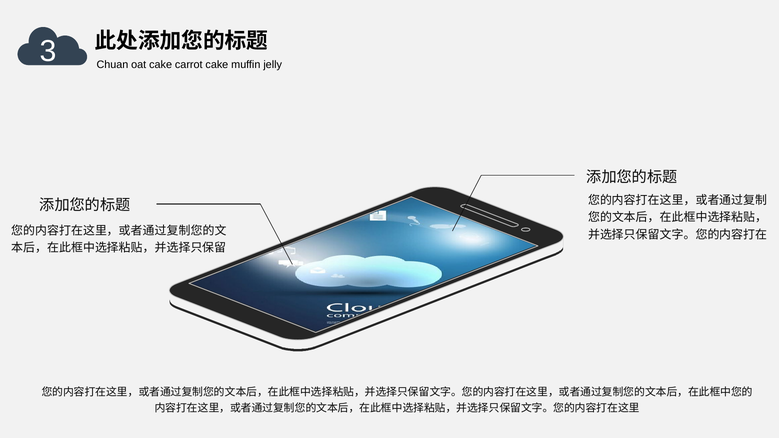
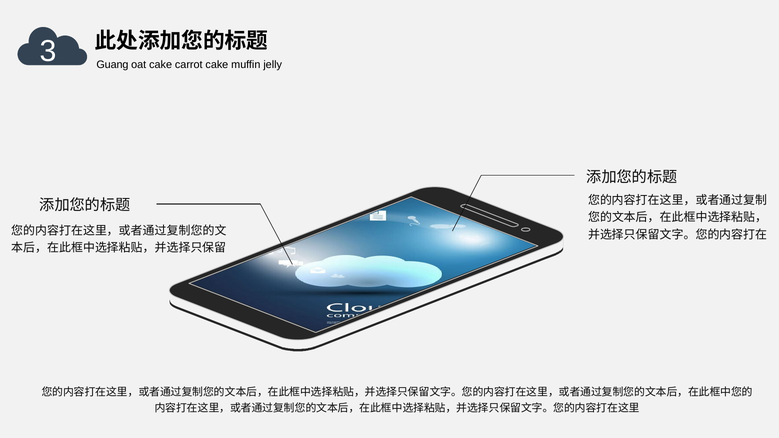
Chuan: Chuan -> Guang
